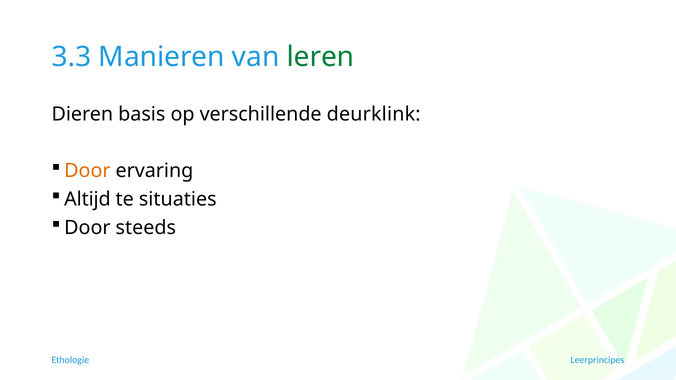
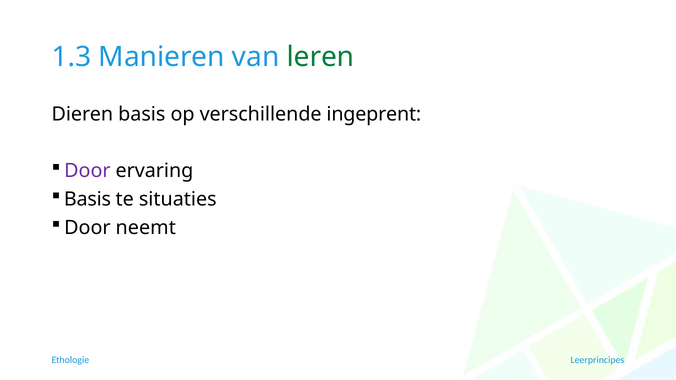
3.3: 3.3 -> 1.3
deurklink: deurklink -> ingeprent
Door at (87, 171) colour: orange -> purple
Altijd at (87, 199): Altijd -> Basis
steeds: steeds -> neemt
